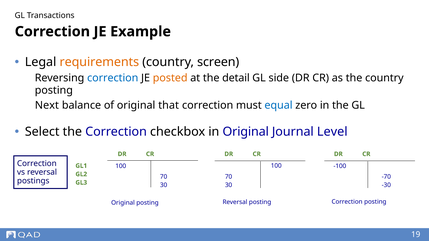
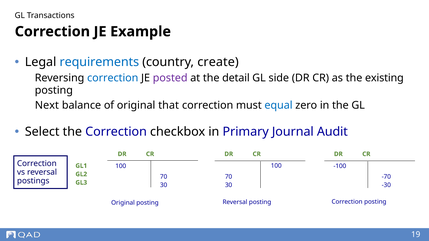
requirements colour: orange -> blue
screen: screen -> create
posted colour: orange -> purple
the country: country -> existing
in Original: Original -> Primary
Level: Level -> Audit
